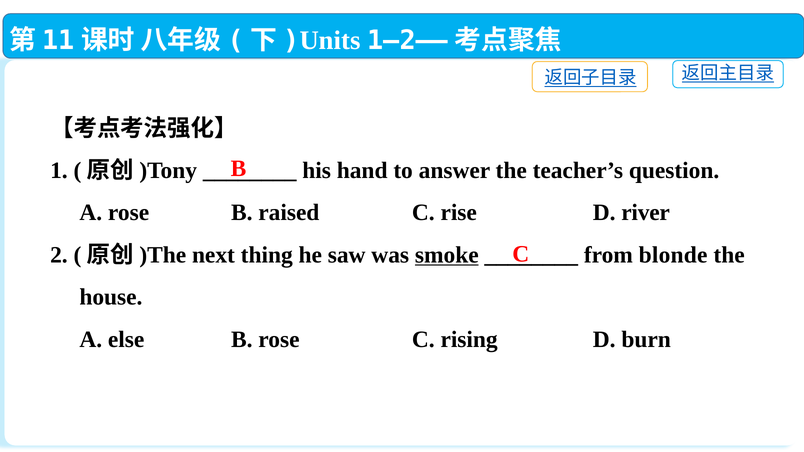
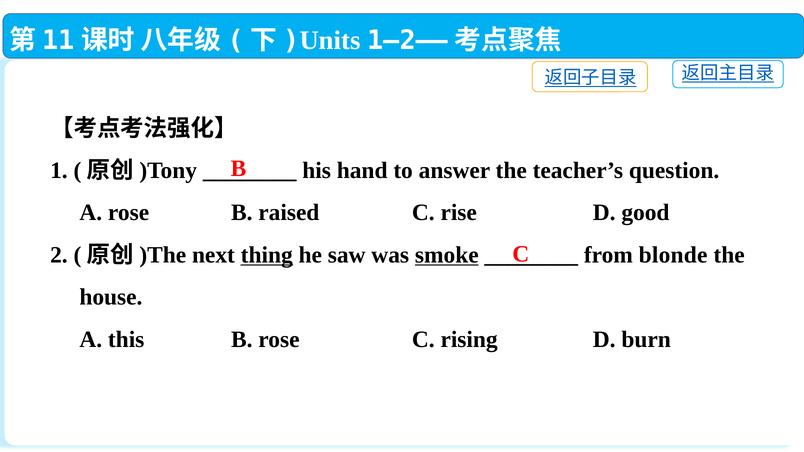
river: river -> good
thing underline: none -> present
else: else -> this
